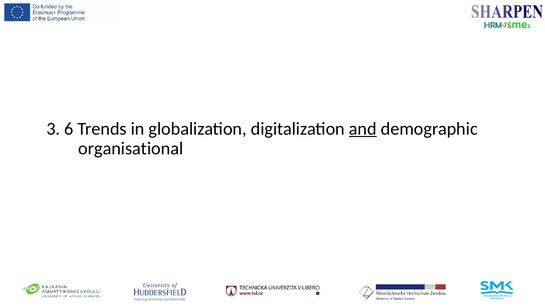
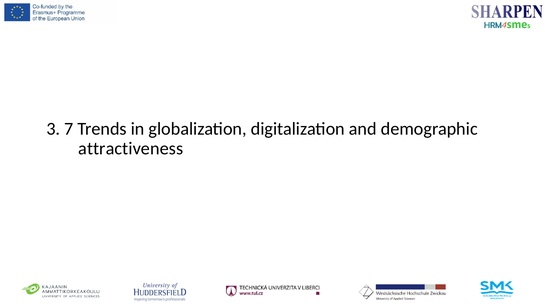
6: 6 -> 7
and underline: present -> none
organisational: organisational -> attractiveness
